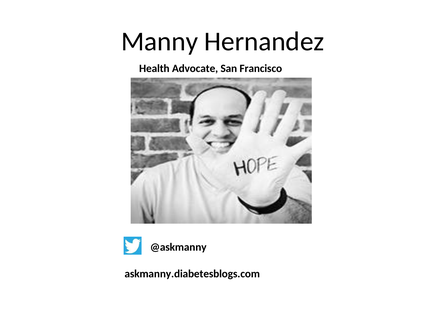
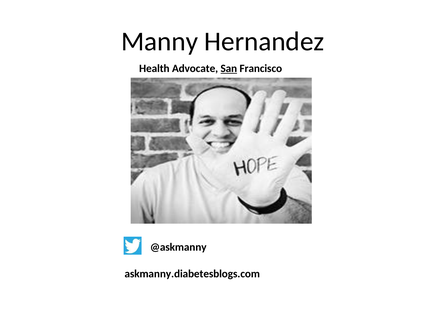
San underline: none -> present
